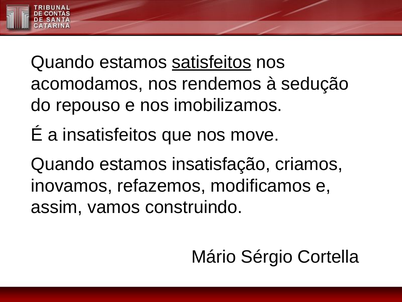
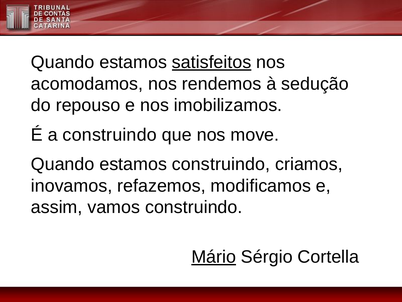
a insatisfeitos: insatisfeitos -> construindo
estamos insatisfação: insatisfação -> construindo
Mário underline: none -> present
